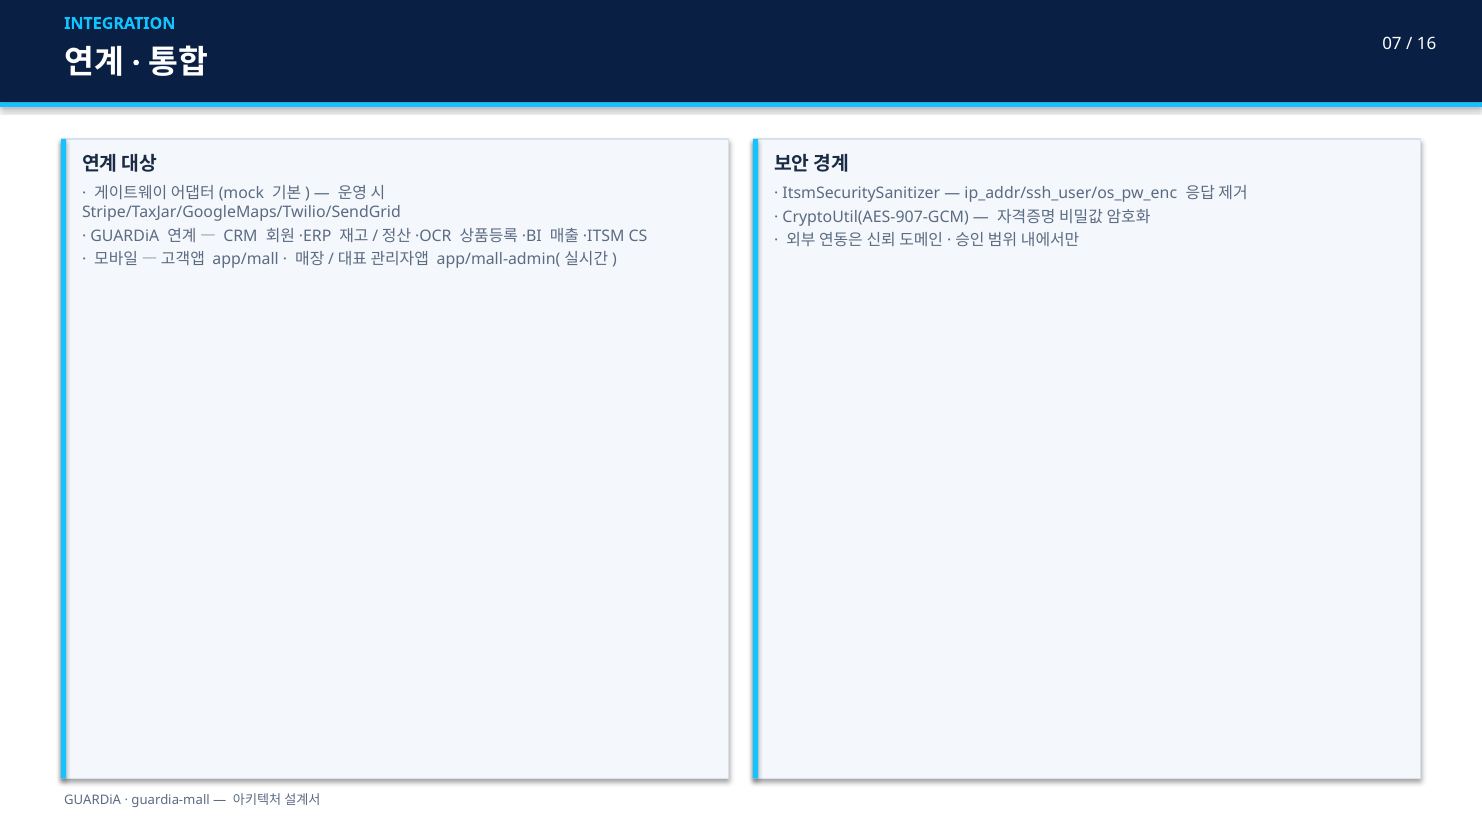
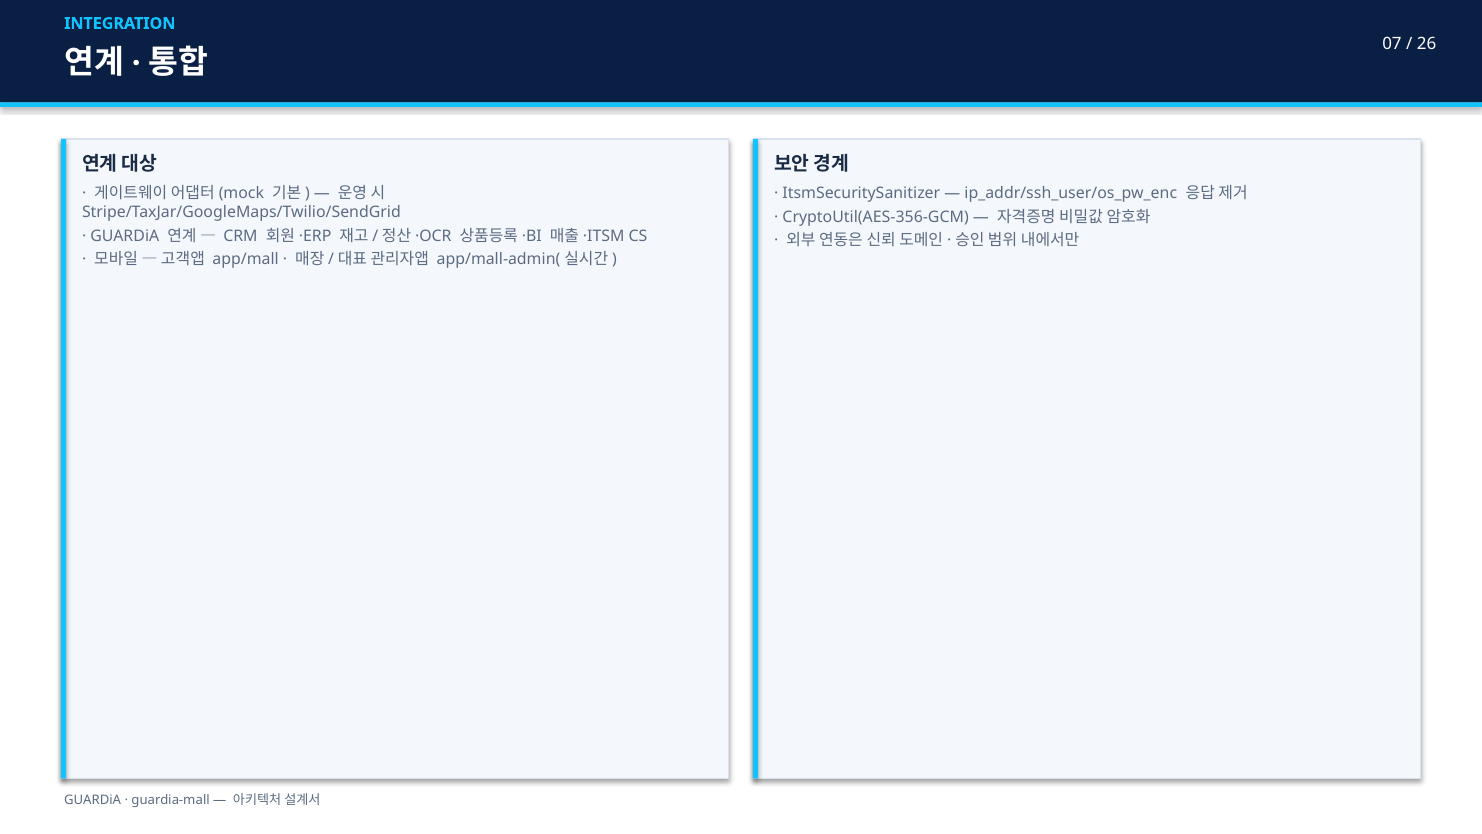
16: 16 -> 26
CryptoUtil(AES-907-GCM: CryptoUtil(AES-907-GCM -> CryptoUtil(AES-356-GCM
